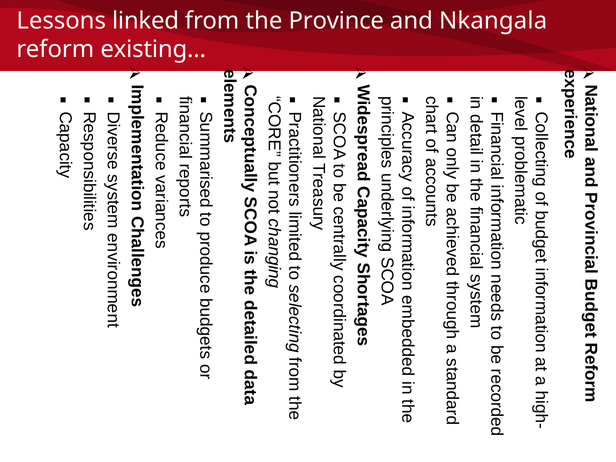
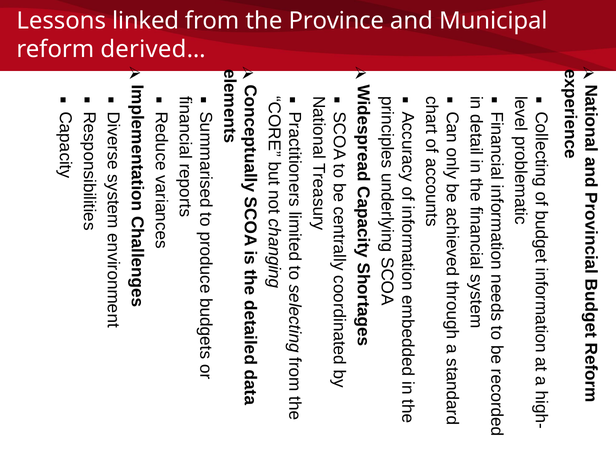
Nkangala: Nkangala -> Municipal
existing…: existing… -> derived…
